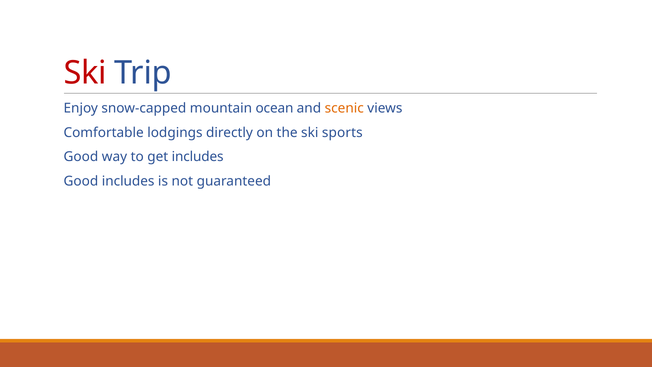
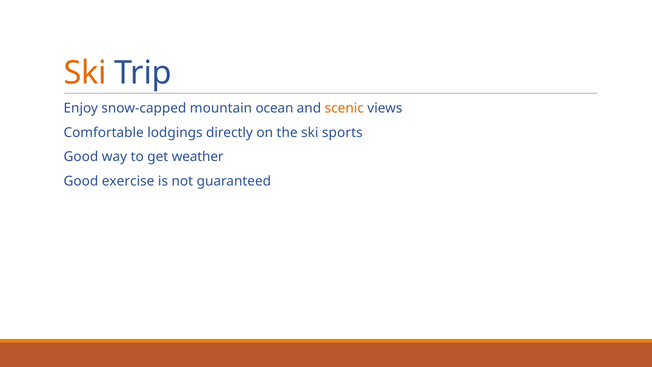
Ski at (85, 73) colour: red -> orange
get includes: includes -> weather
Good includes: includes -> exercise
